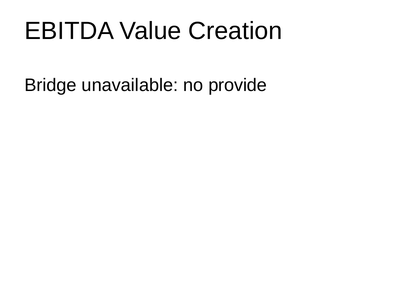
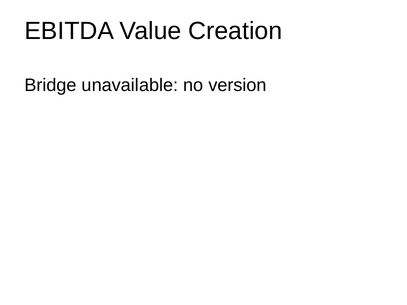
provide: provide -> version
